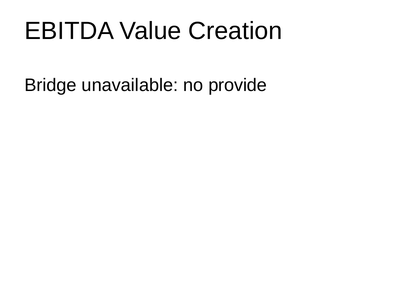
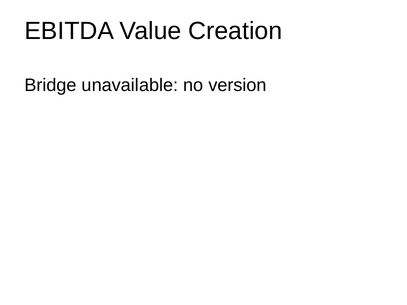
provide: provide -> version
